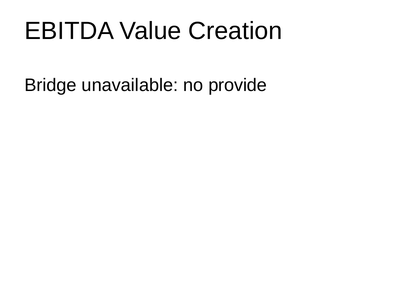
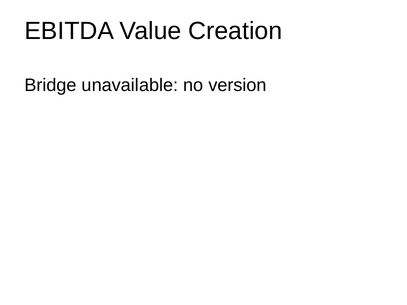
provide: provide -> version
